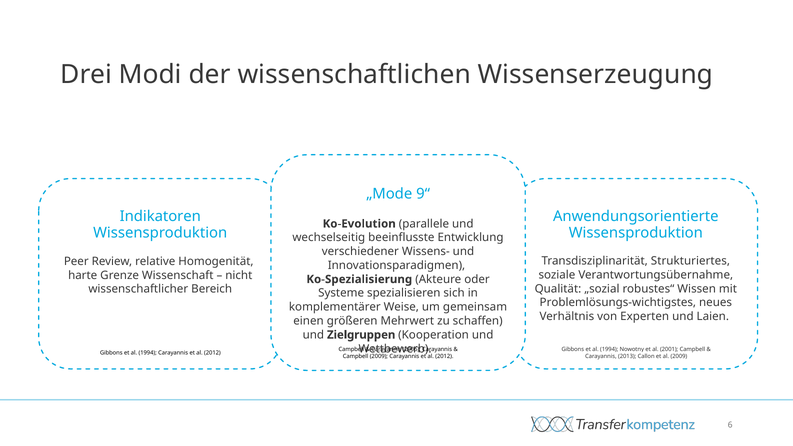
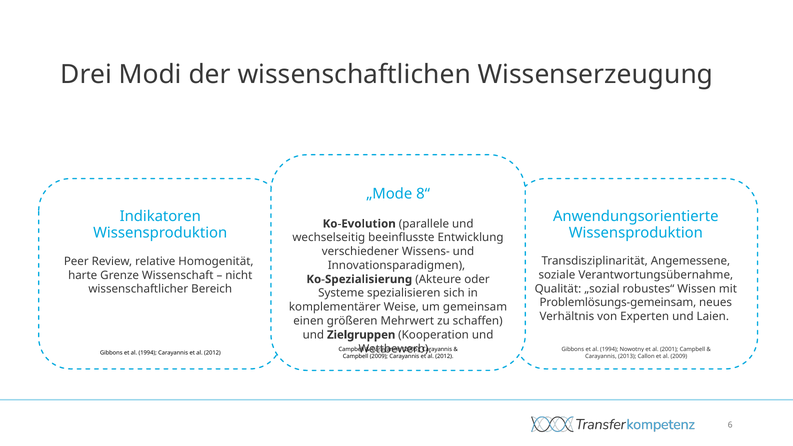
9“: 9“ -> 8“
Strukturiertes: Strukturiertes -> Angemessene
Problemlösungs-wichtigstes: Problemlösungs-wichtigstes -> Problemlösungs-gemeinsam
